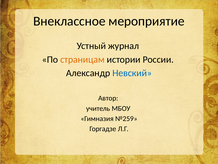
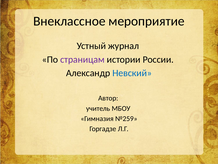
страницам colour: orange -> purple
